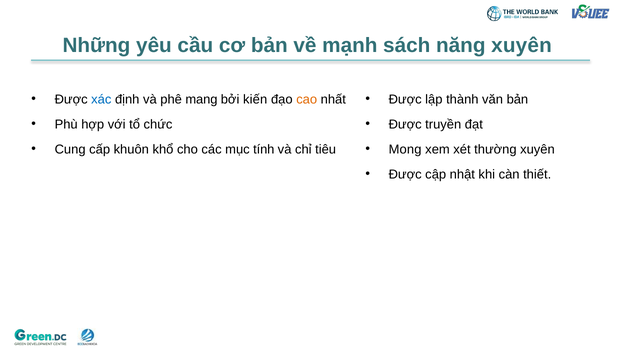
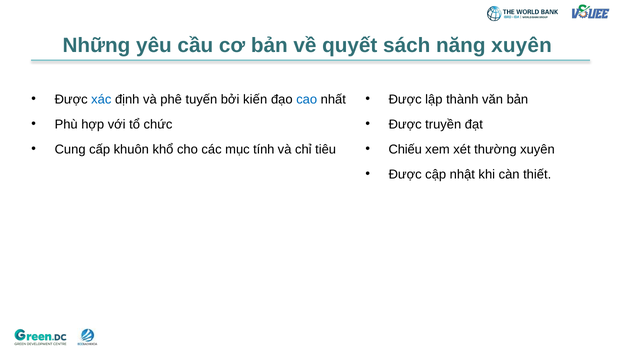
mạnh: mạnh -> quyết
mang: mang -> tuyến
cao colour: orange -> blue
Mong: Mong -> Chiếu
